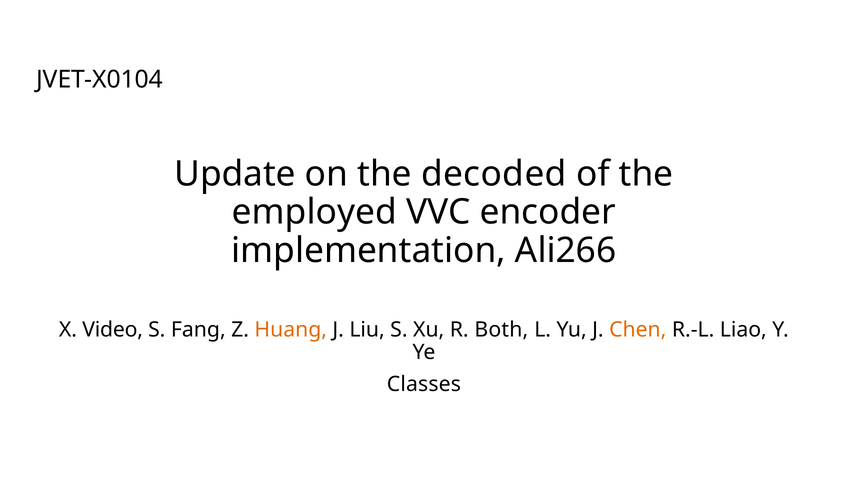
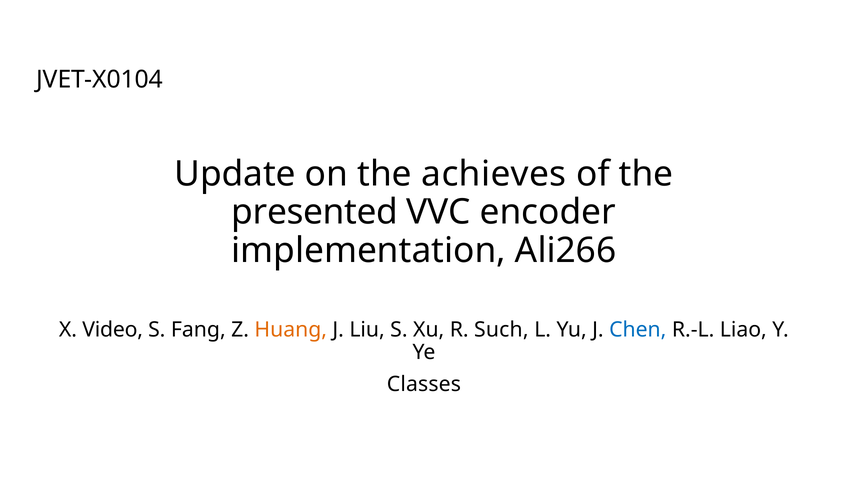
decoded: decoded -> achieves
employed: employed -> presented
Both: Both -> Such
Chen colour: orange -> blue
